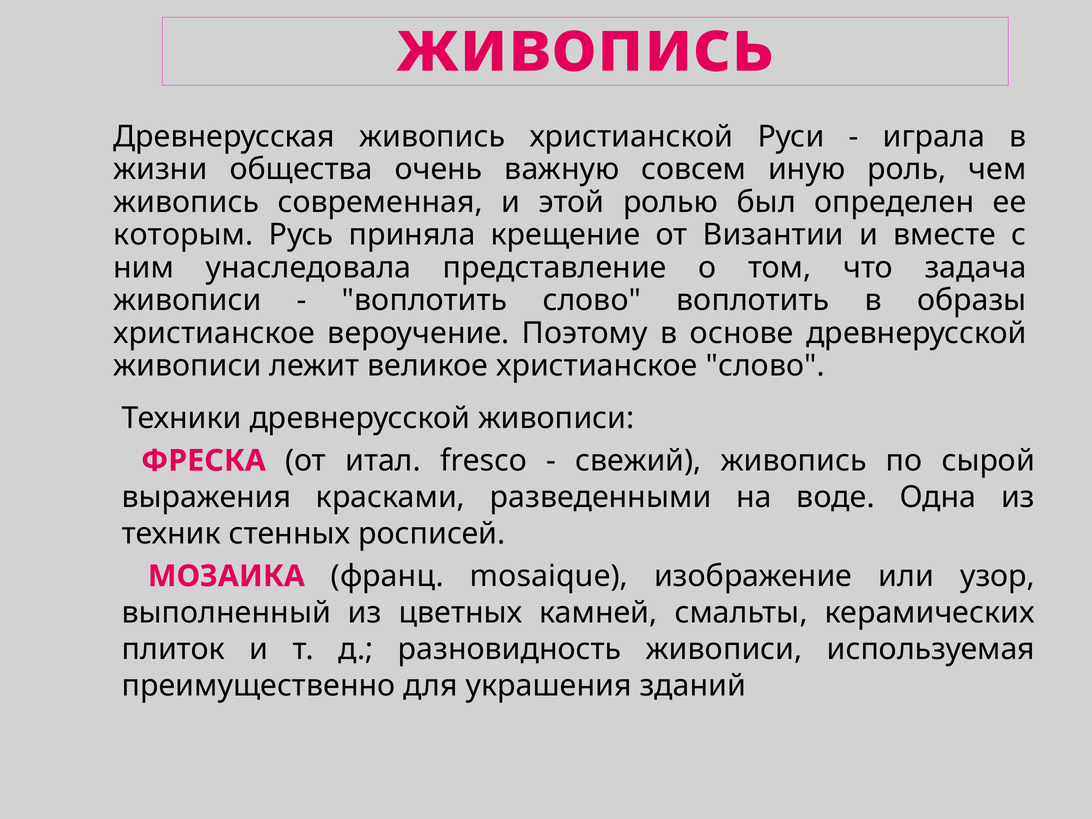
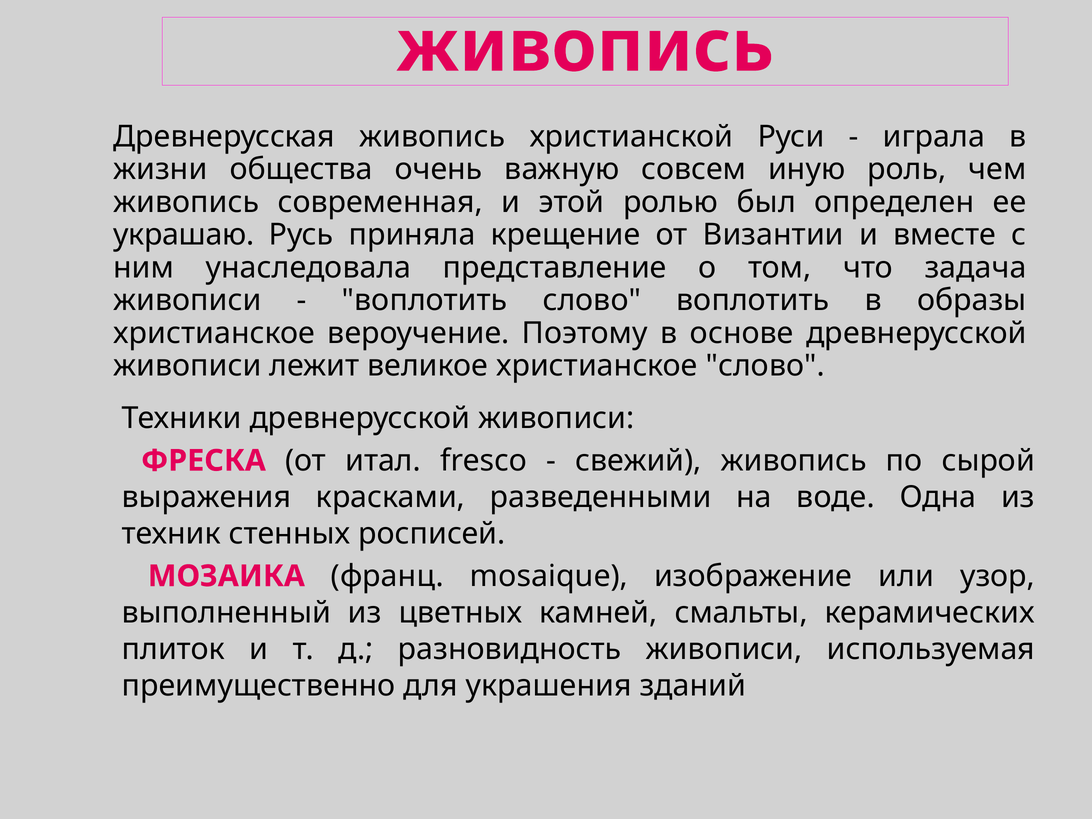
которым: которым -> украшаю
